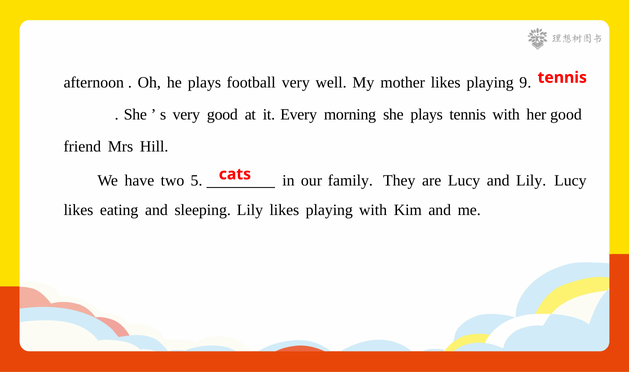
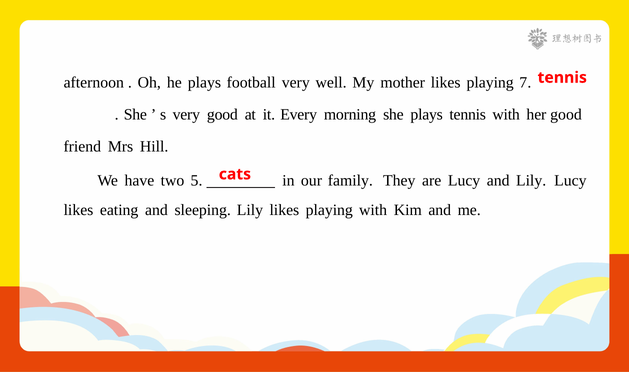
9: 9 -> 7
